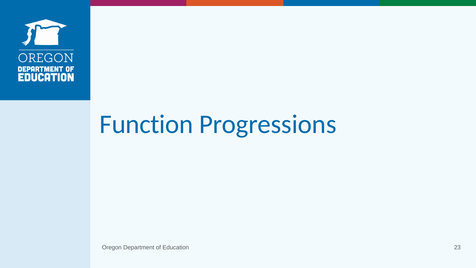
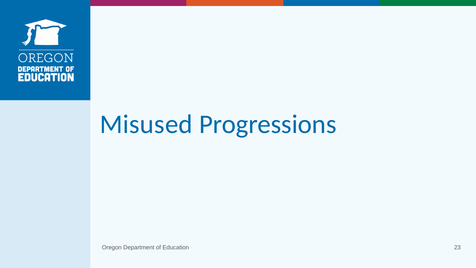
Function: Function -> Misused
